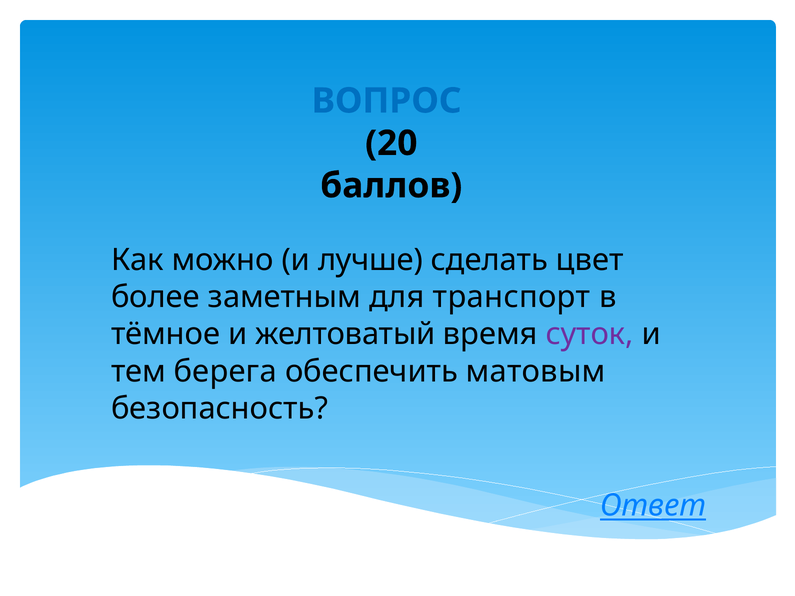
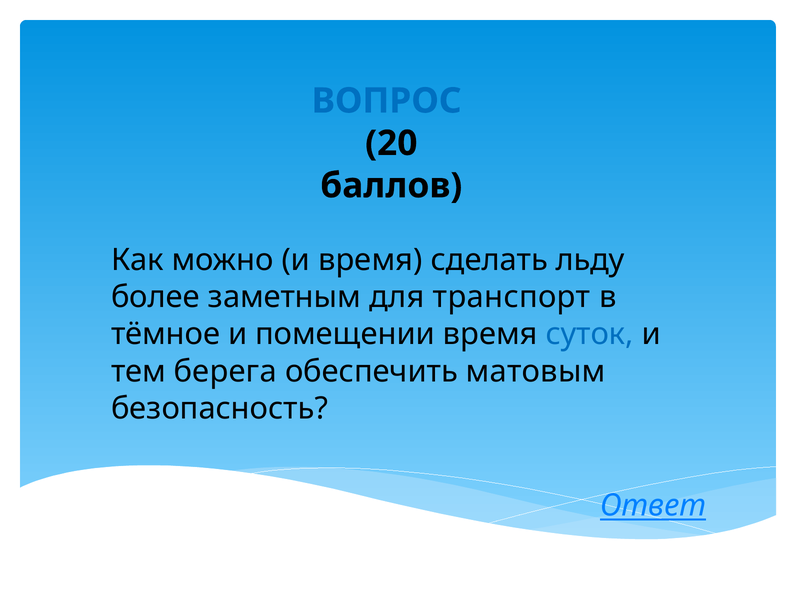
и лучше: лучше -> время
цвет: цвет -> льду
желтоватый: желтоватый -> помещении
суток colour: purple -> blue
